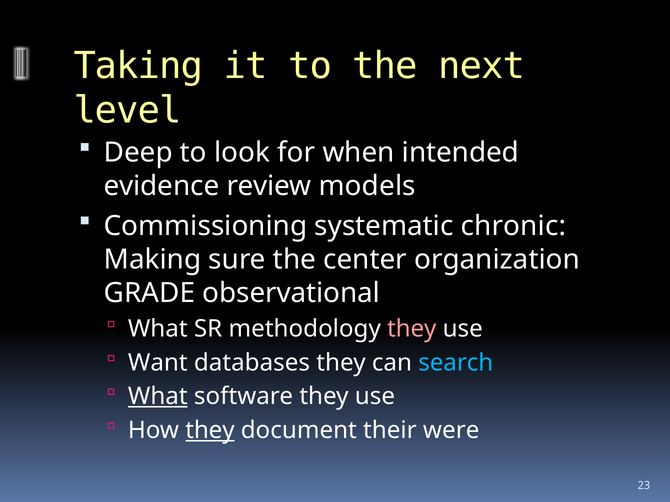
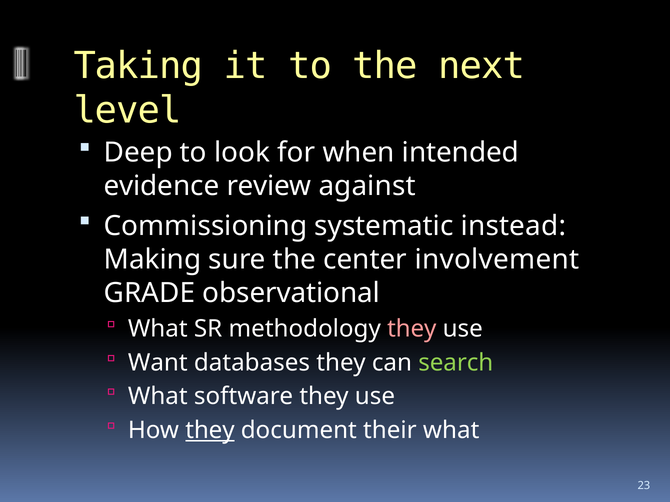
models: models -> against
chronic: chronic -> instead
organization: organization -> involvement
search colour: light blue -> light green
What at (158, 397) underline: present -> none
their were: were -> what
